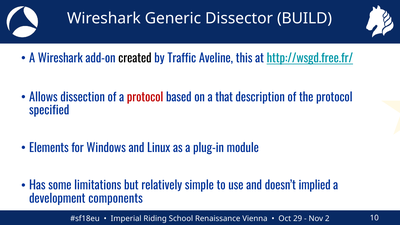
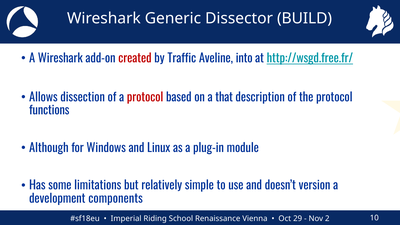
created colour: black -> red
this: this -> into
specified: specified -> functions
Elements: Elements -> Although
implied: implied -> version
